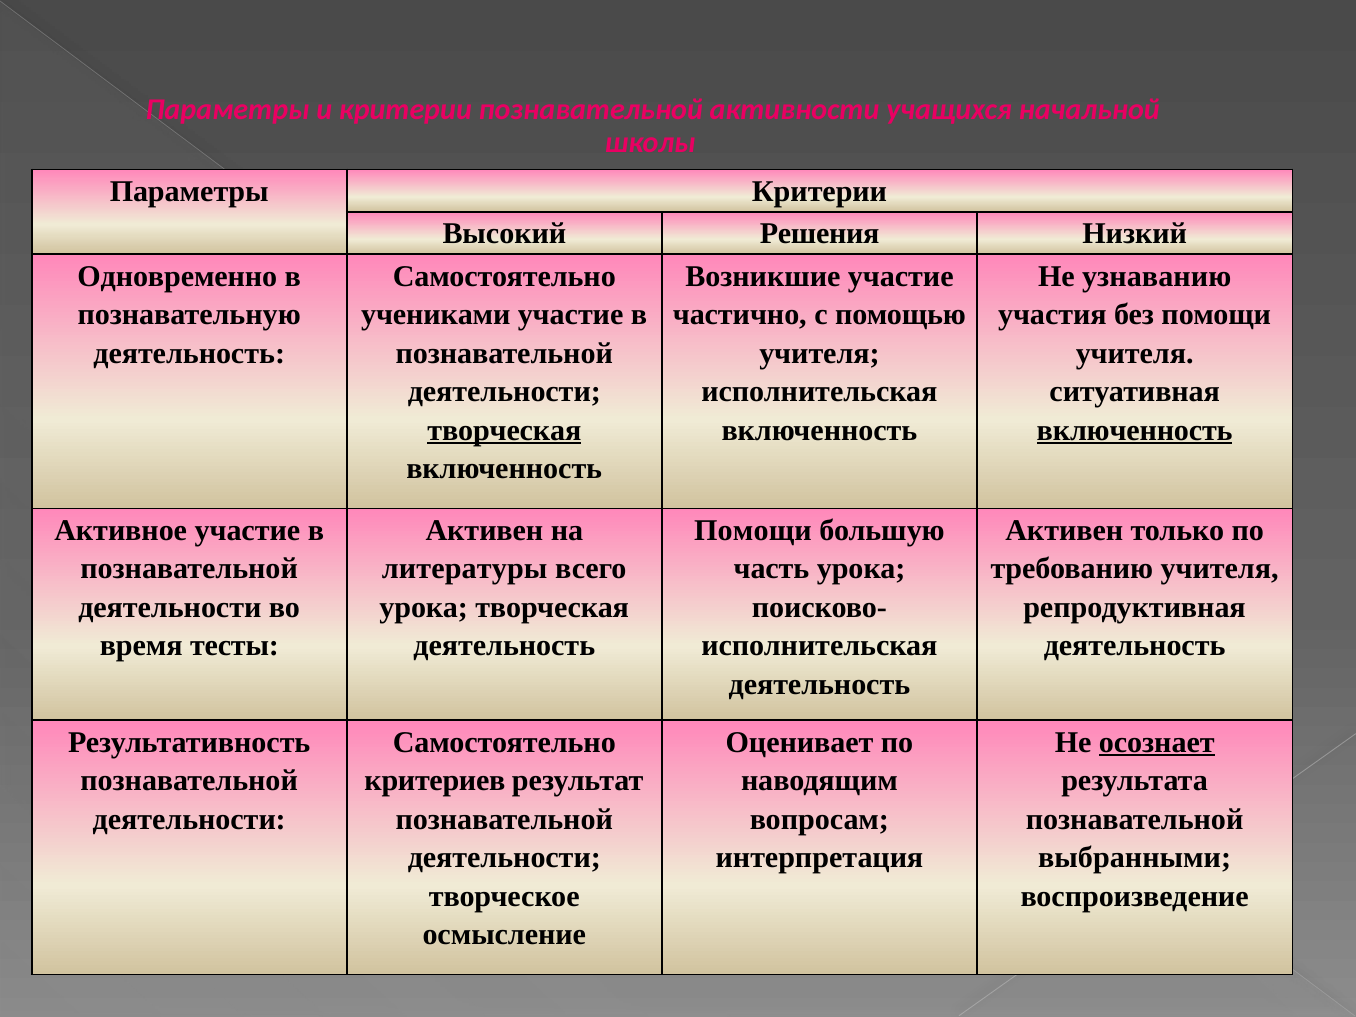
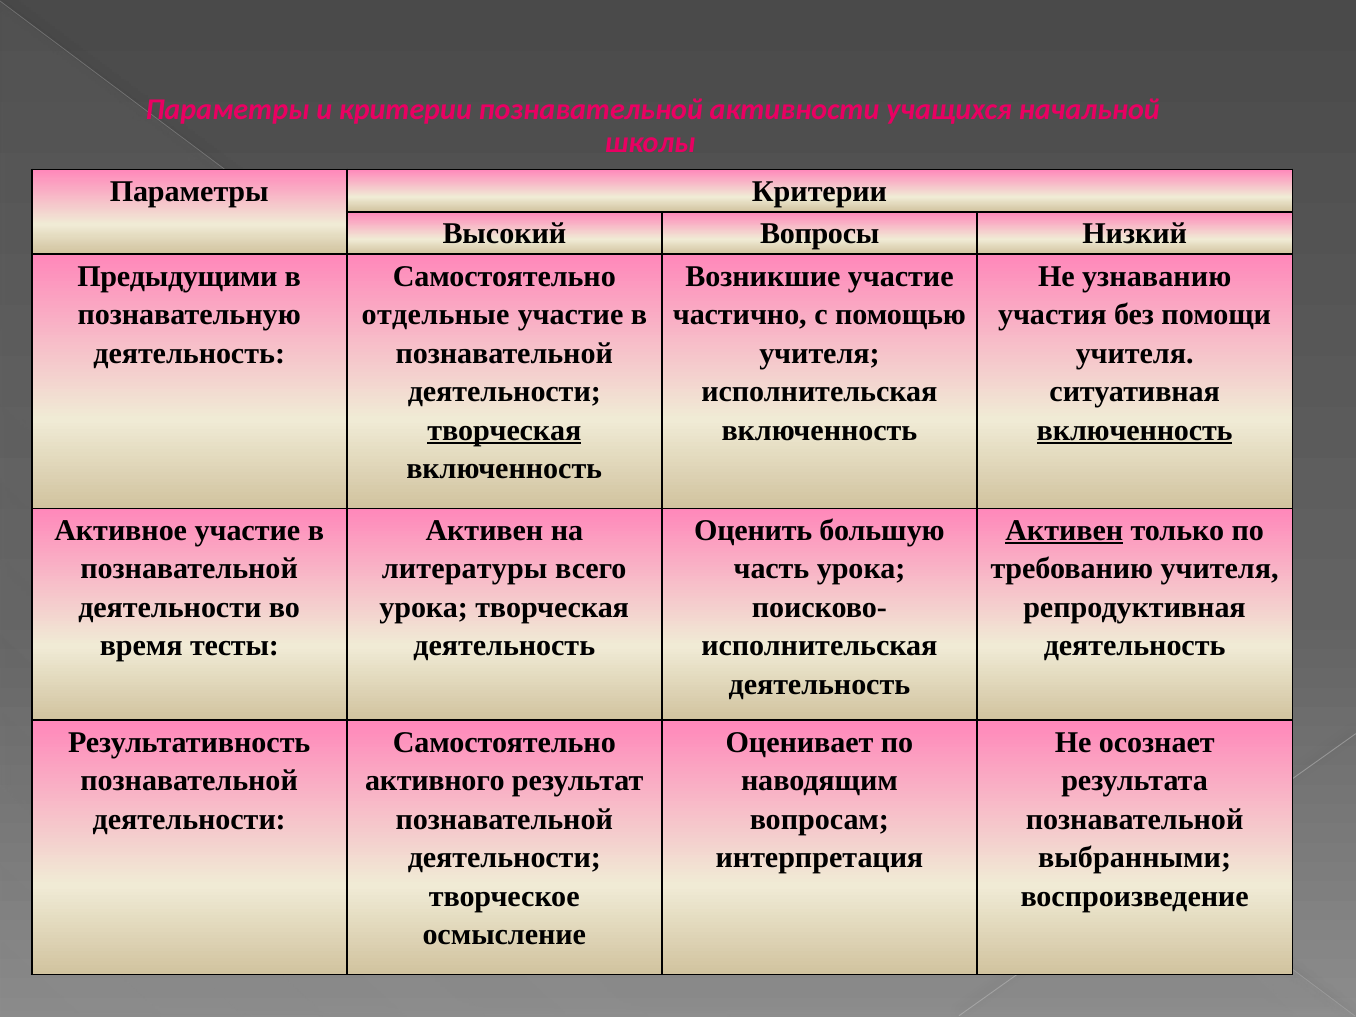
Решения: Решения -> Вопросы
Одновременно: Одновременно -> Предыдущими
учениками: учениками -> отдельные
Помощи at (753, 530): Помощи -> Оценить
Активен at (1064, 530) underline: none -> present
осознает underline: present -> none
критериев: критериев -> активного
